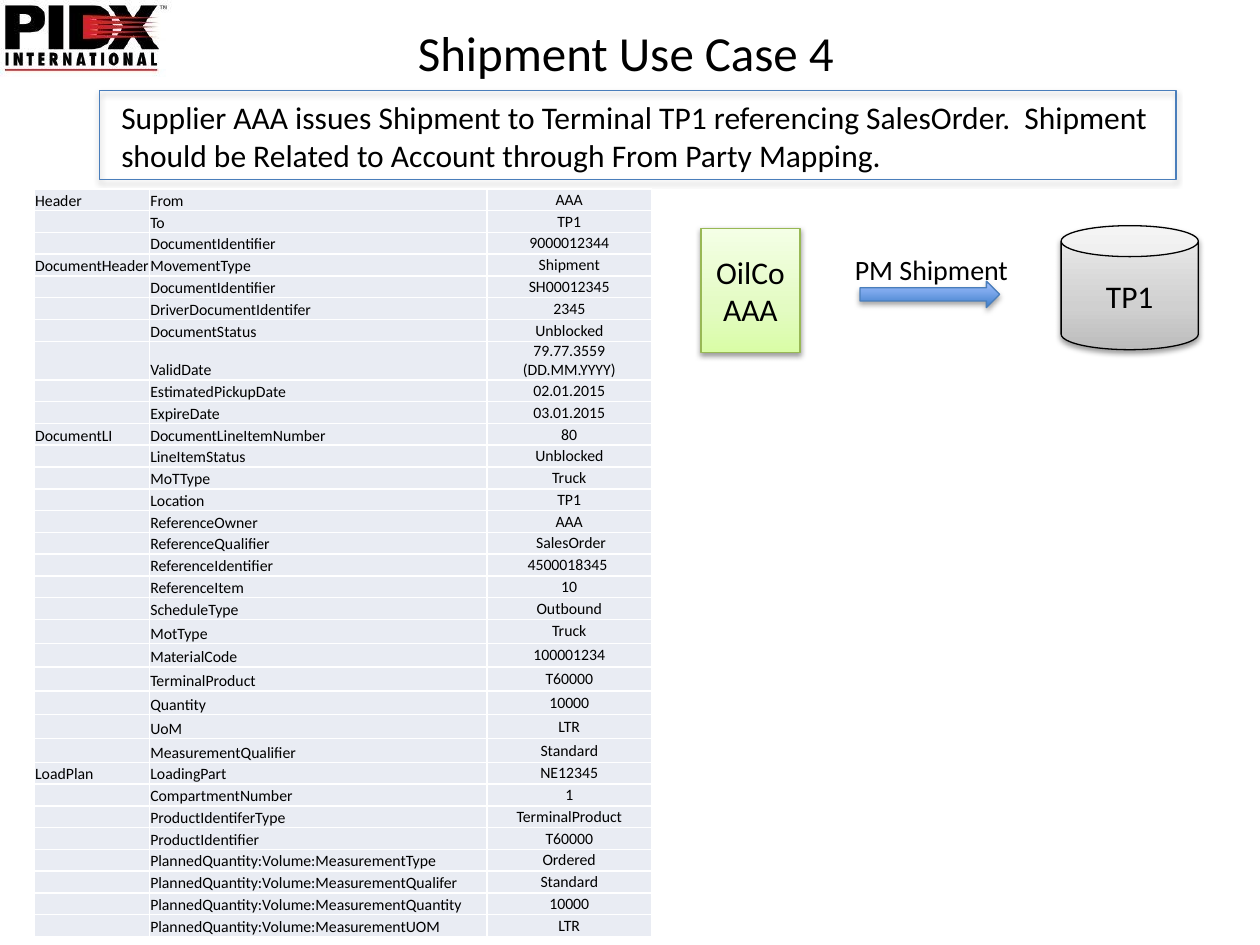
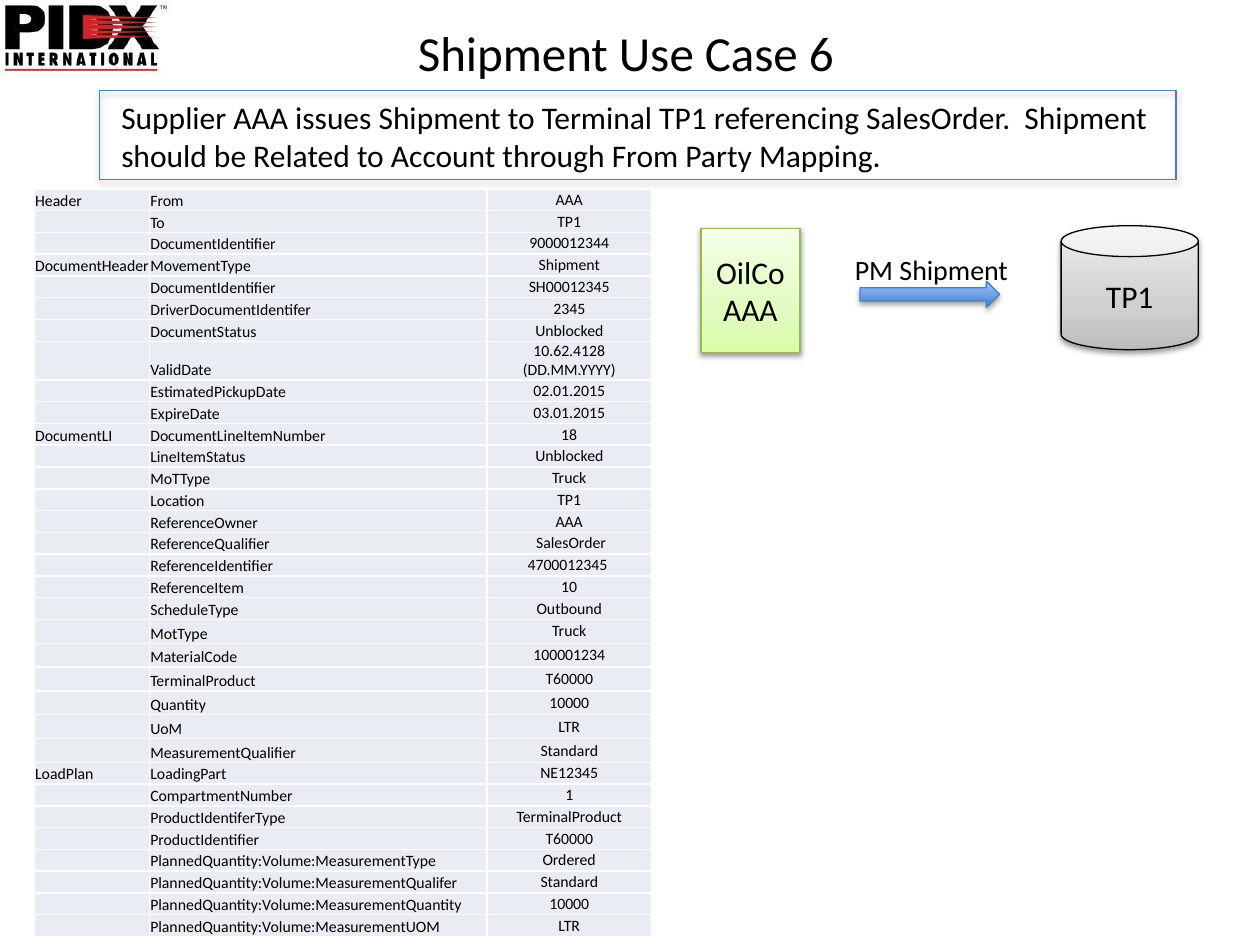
4: 4 -> 6
79.77.3559: 79.77.3559 -> 10.62.4128
80: 80 -> 18
4500018345: 4500018345 -> 4700012345
